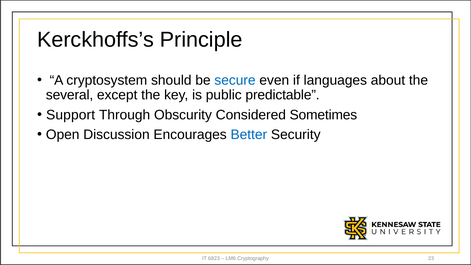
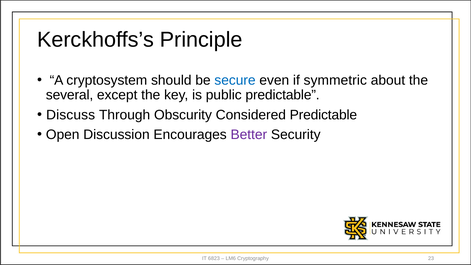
languages: languages -> symmetric
Support: Support -> Discuss
Considered Sometimes: Sometimes -> Predictable
Better colour: blue -> purple
